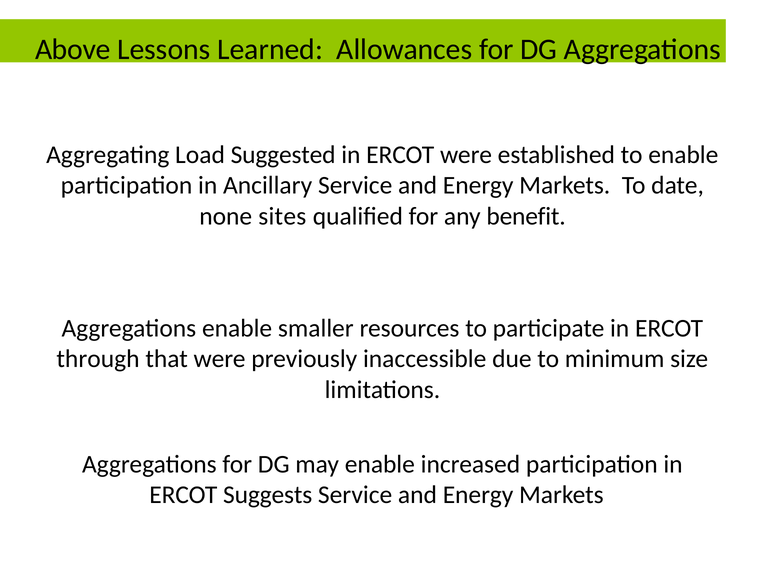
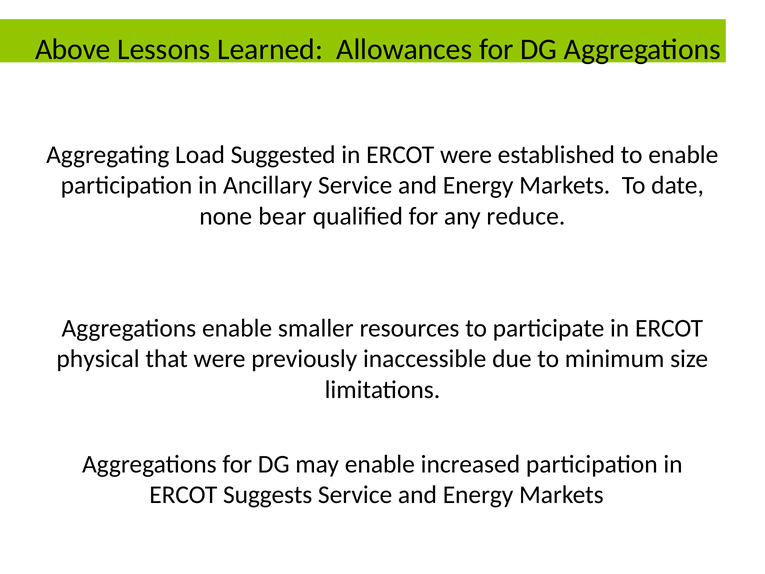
sites: sites -> bear
benefit: benefit -> reduce
through: through -> physical
